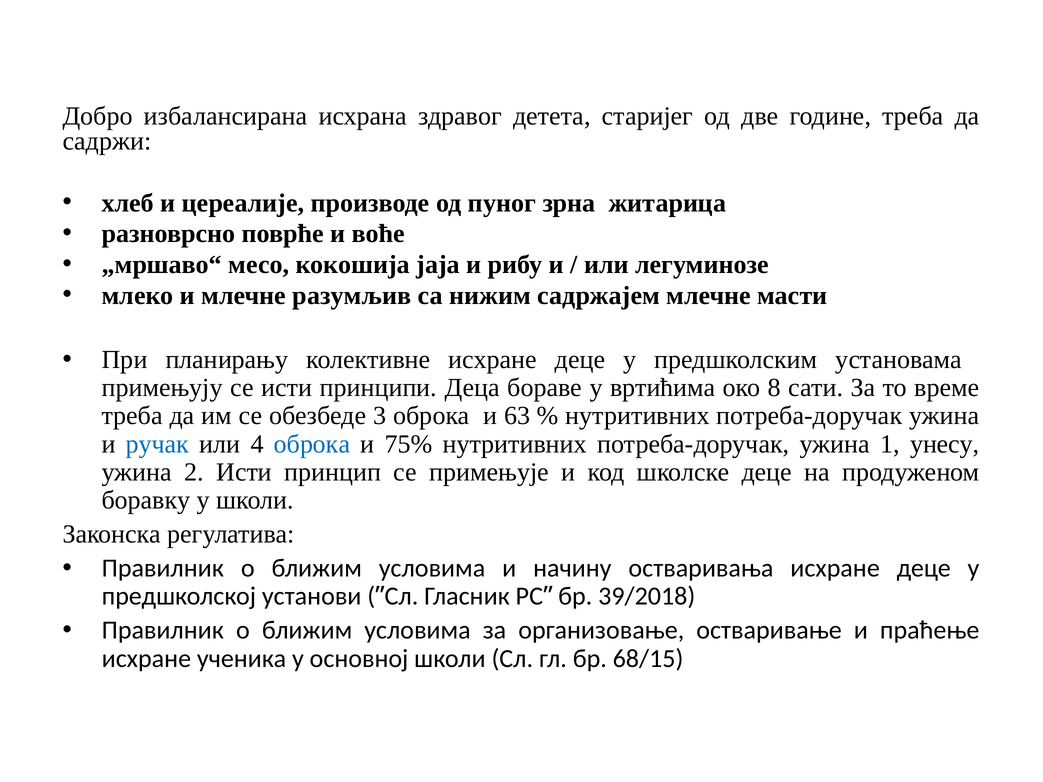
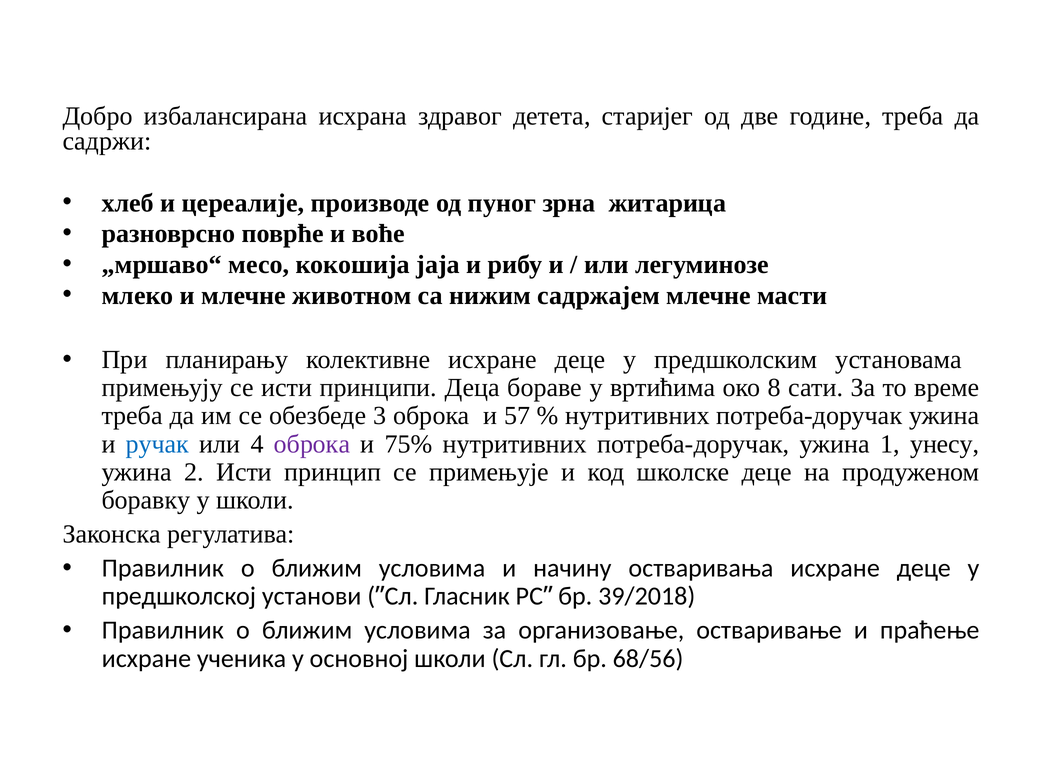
разумљив: разумљив -> животном
63: 63 -> 57
оброка at (312, 444) colour: blue -> purple
68/15: 68/15 -> 68/56
